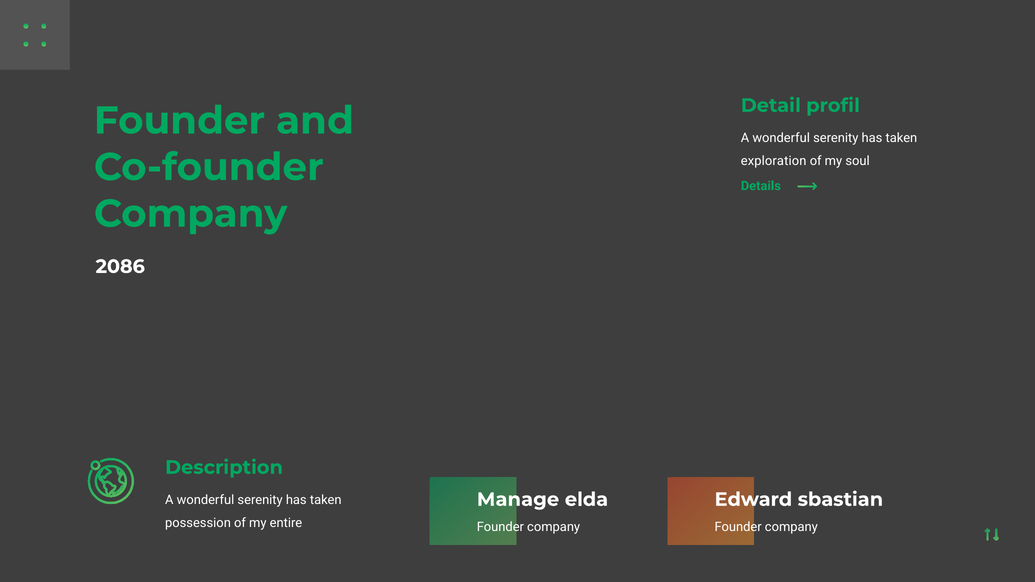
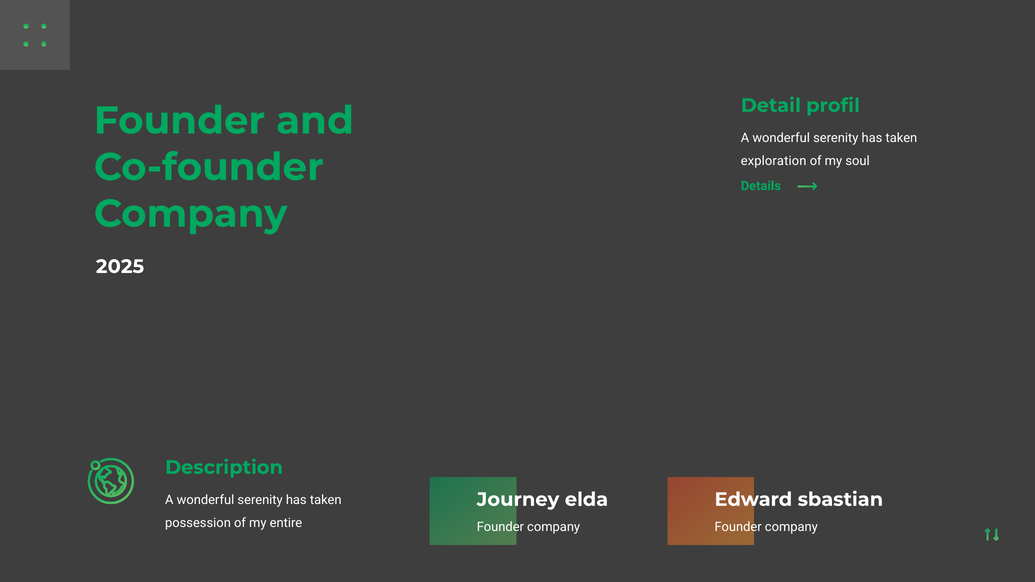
2086: 2086 -> 2025
Manage: Manage -> Journey
